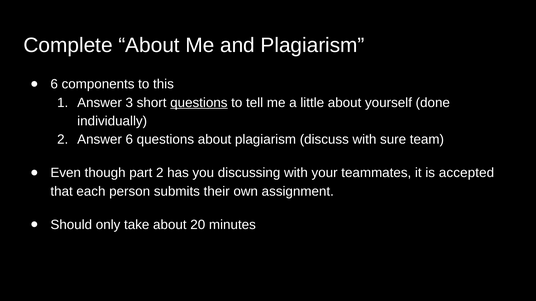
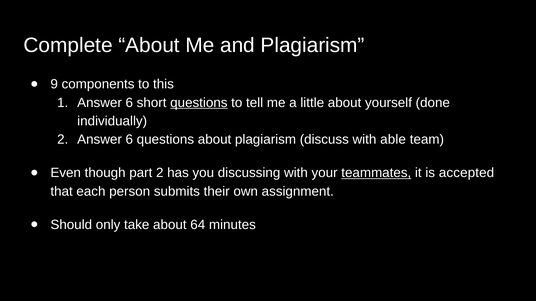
6 at (54, 84): 6 -> 9
3 at (129, 103): 3 -> 6
sure: sure -> able
teammates underline: none -> present
20: 20 -> 64
